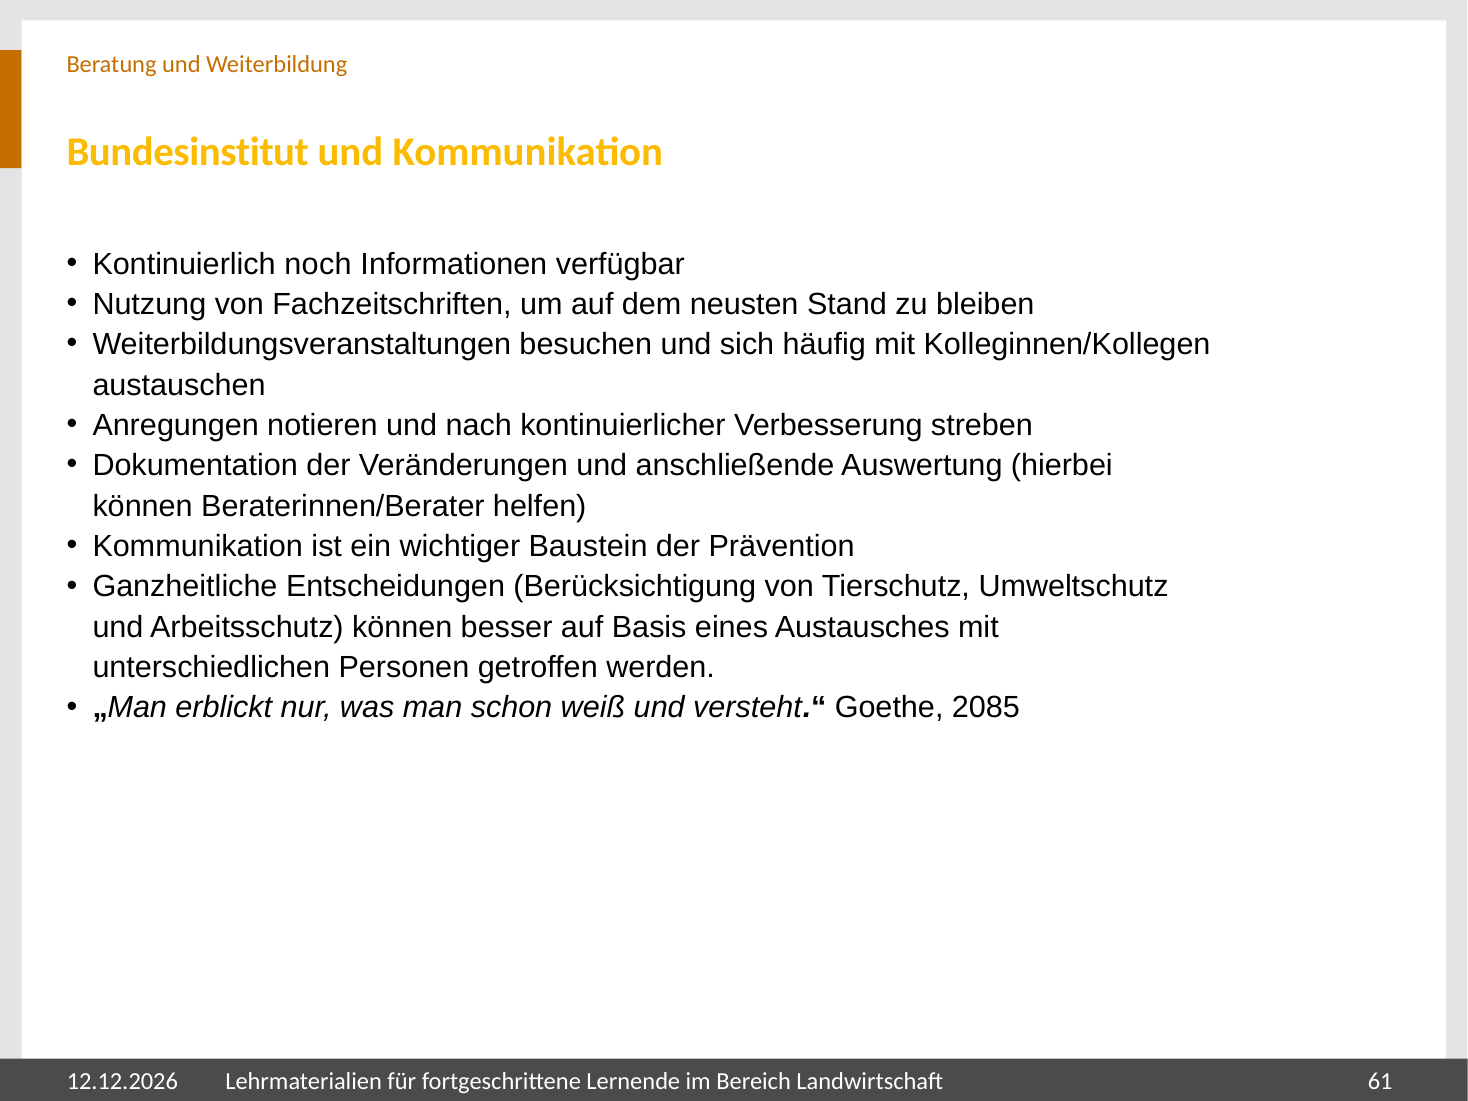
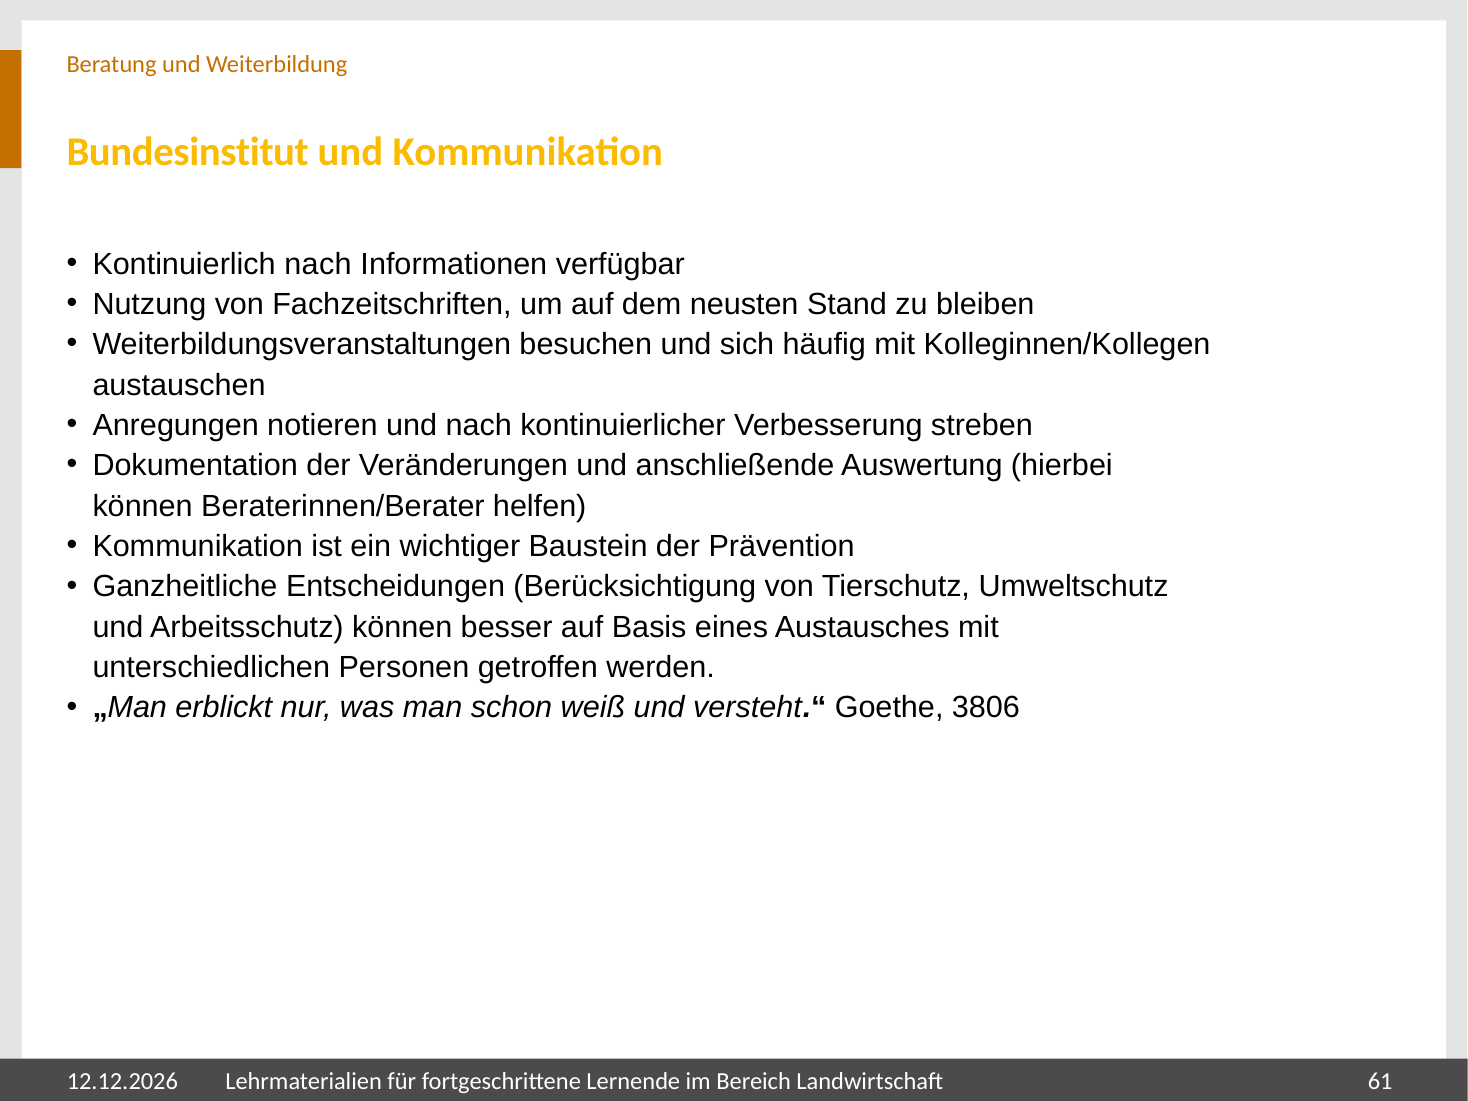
Kontinuierlich noch: noch -> nach
2085: 2085 -> 3806
